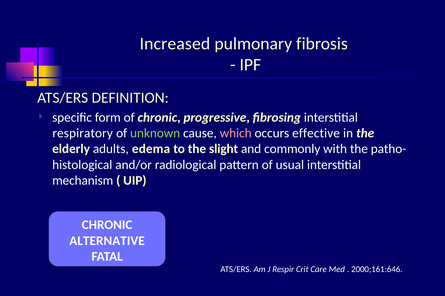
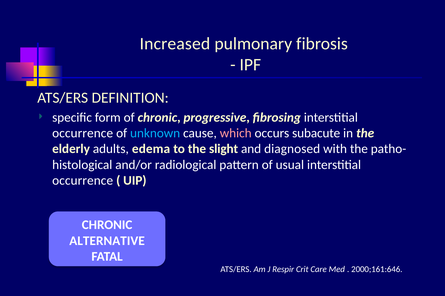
respiratory at (83, 133): respiratory -> occurrence
unknown colour: light green -> light blue
effective: effective -> subacute
commonly: commonly -> diagnosed
mechanism at (83, 181): mechanism -> occurrence
